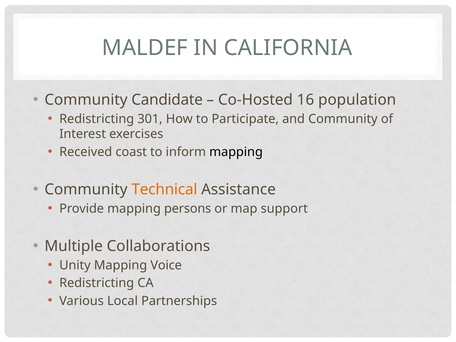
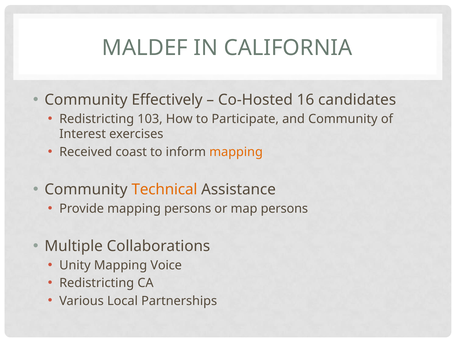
Candidate: Candidate -> Effectively
population: population -> candidates
301: 301 -> 103
mapping at (236, 152) colour: black -> orange
map support: support -> persons
